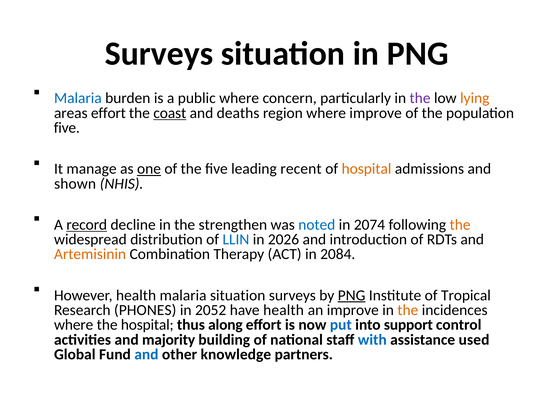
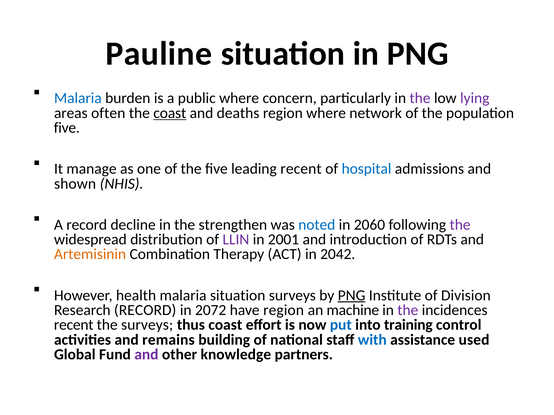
Surveys at (159, 54): Surveys -> Pauline
lying colour: orange -> purple
areas effort: effort -> often
where improve: improve -> network
one underline: present -> none
hospital at (367, 169) colour: orange -> blue
record at (87, 225) underline: present -> none
2074: 2074 -> 2060
the at (460, 225) colour: orange -> purple
LLIN colour: blue -> purple
2026: 2026 -> 2001
2084: 2084 -> 2042
Tropical: Tropical -> Division
Research PHONES: PHONES -> RECORD
2052: 2052 -> 2072
have health: health -> region
an improve: improve -> machine
the at (408, 310) colour: orange -> purple
where at (74, 325): where -> recent
the hospital: hospital -> surveys
thus along: along -> coast
support: support -> training
majority: majority -> remains
and at (146, 355) colour: blue -> purple
